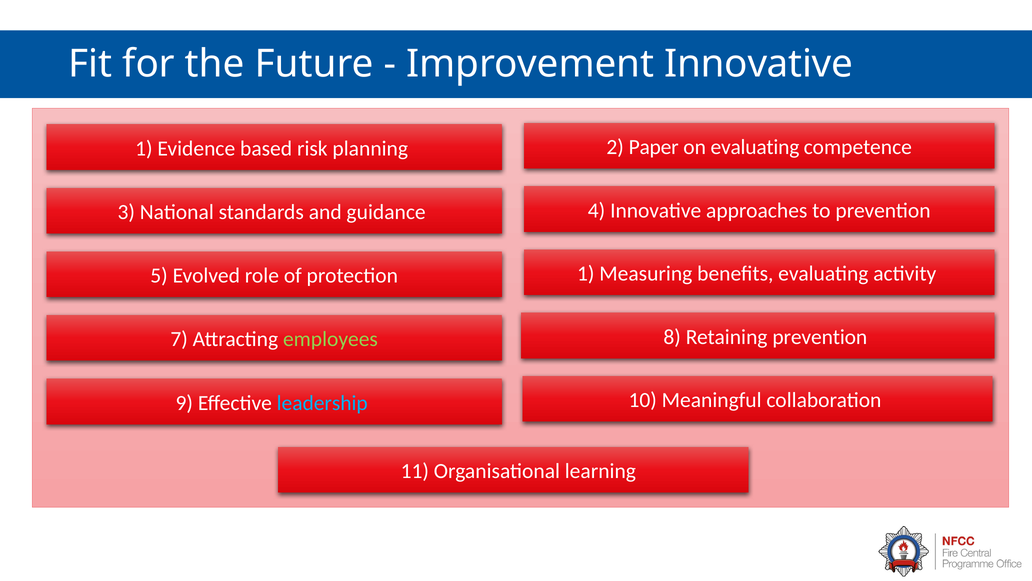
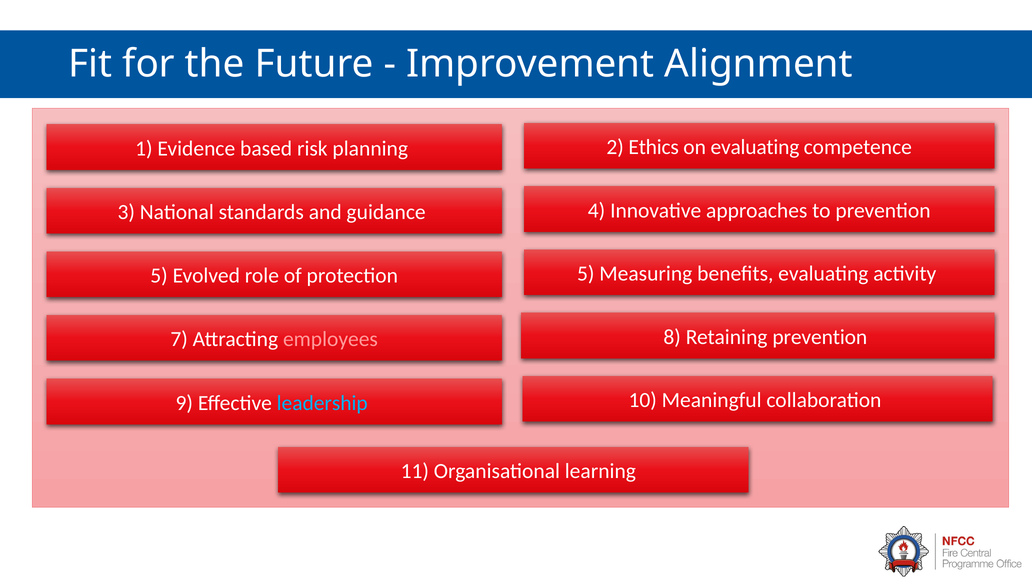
Improvement Innovative: Innovative -> Alignment
Paper: Paper -> Ethics
protection 1: 1 -> 5
employees colour: light green -> pink
